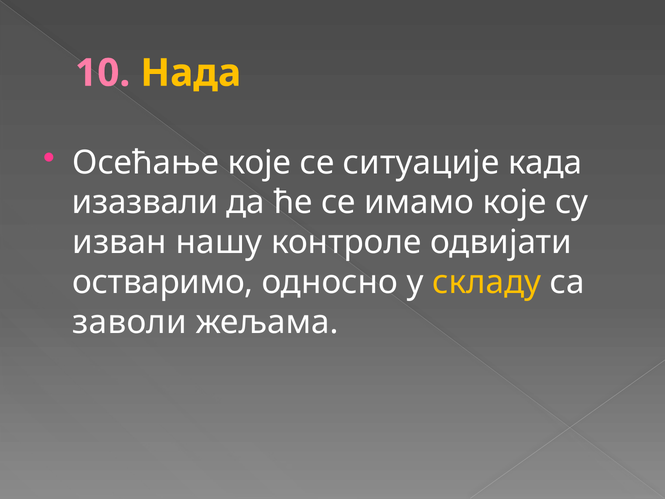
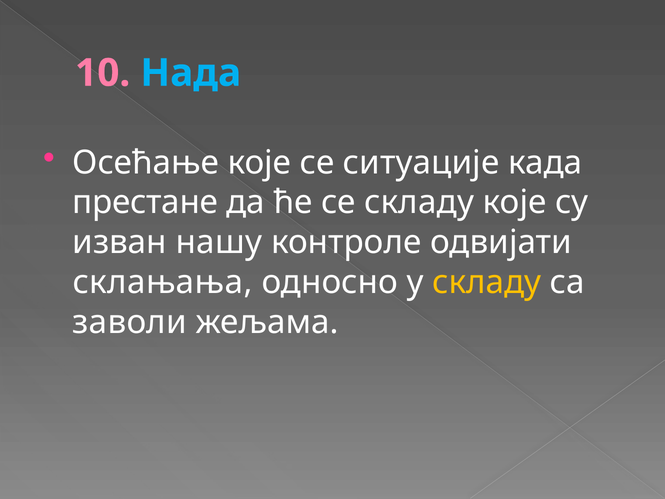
Нада colour: yellow -> light blue
изазвали: изазвали -> престане
се имамо: имамо -> складу
остваримо: остваримо -> склањања
